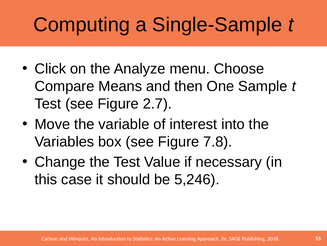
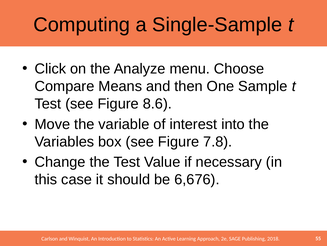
2.7: 2.7 -> 8.6
5,246: 5,246 -> 6,676
